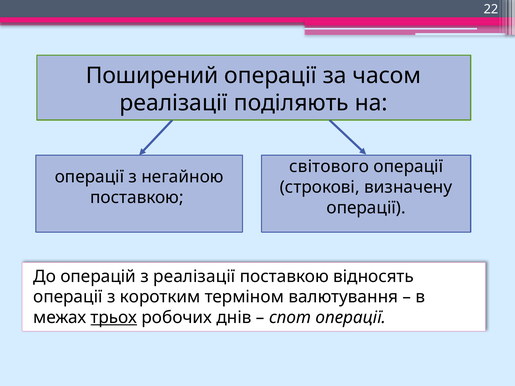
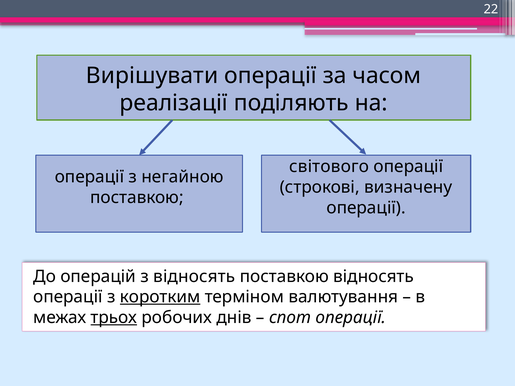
Поширений: Поширений -> Вирішувати
з реалізації: реалізації -> відносять
коротким underline: none -> present
